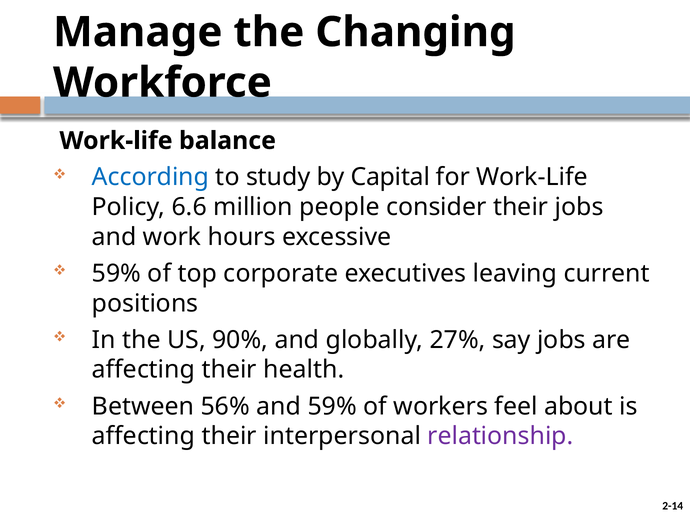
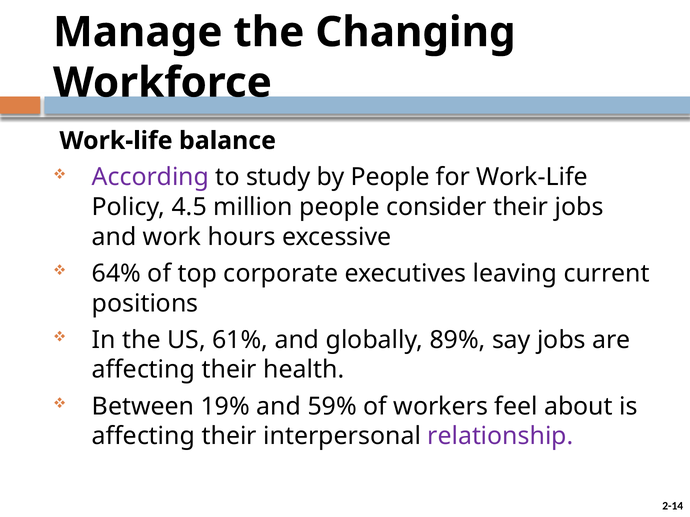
According colour: blue -> purple
by Capital: Capital -> People
6.6: 6.6 -> 4.5
59% at (116, 274): 59% -> 64%
90%: 90% -> 61%
27%: 27% -> 89%
56%: 56% -> 19%
